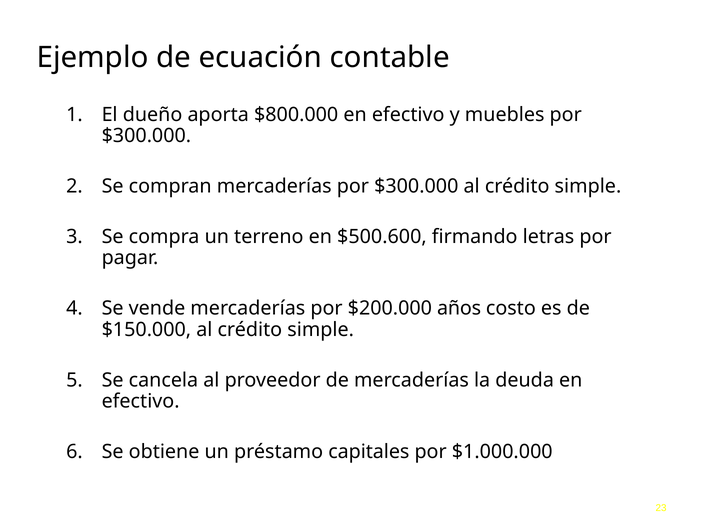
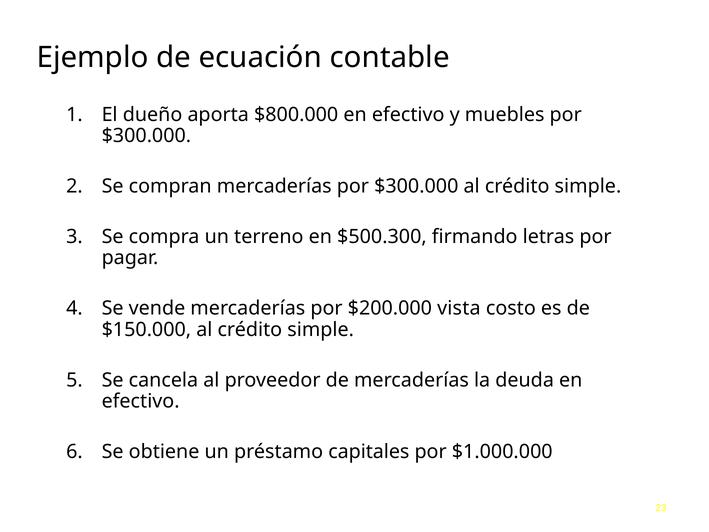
$500.600: $500.600 -> $500.300
años: años -> vista
